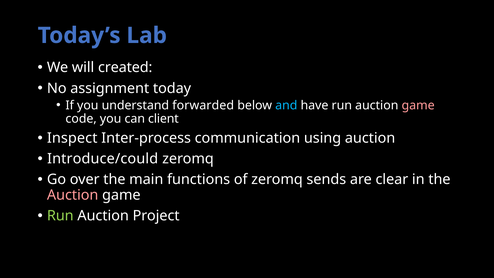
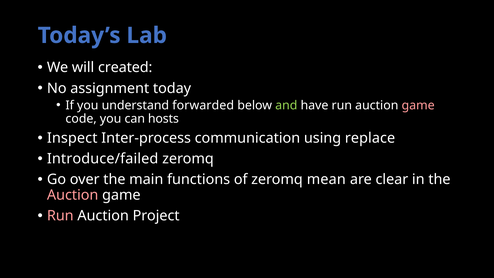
and colour: light blue -> light green
client: client -> hosts
using auction: auction -> replace
Introduce/could: Introduce/could -> Introduce/failed
sends: sends -> mean
Run at (60, 216) colour: light green -> pink
